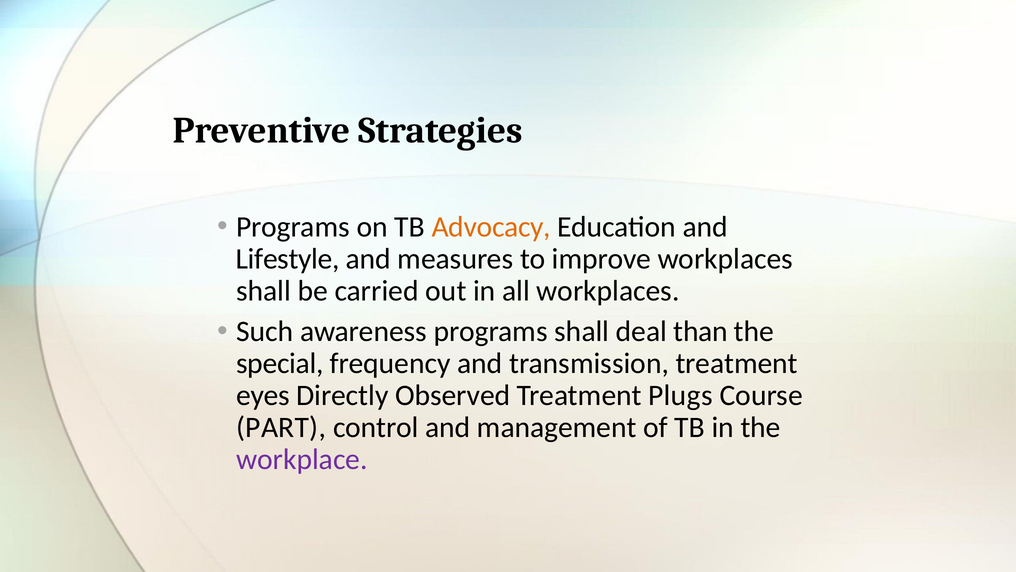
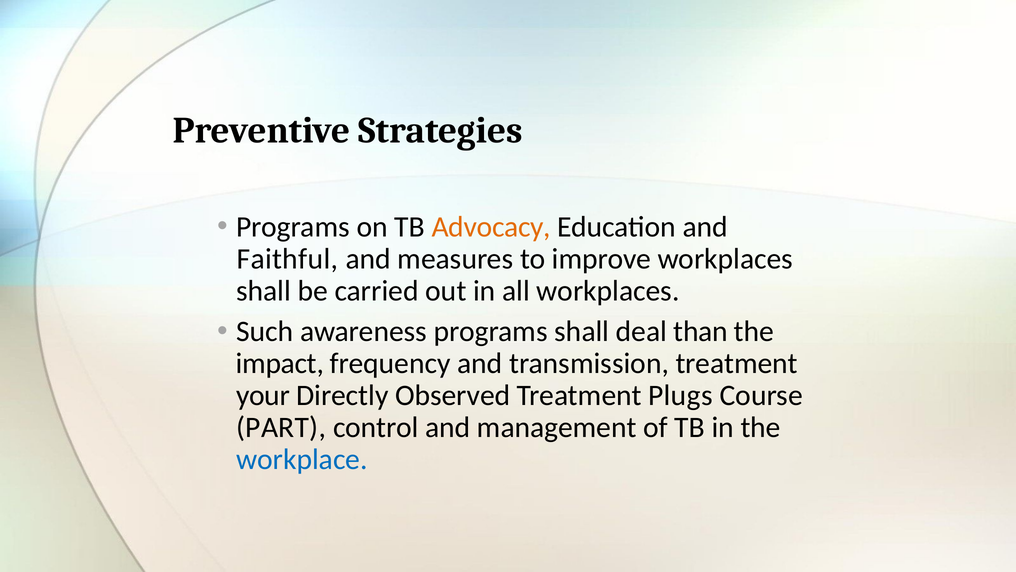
Lifestyle: Lifestyle -> Faithful
special: special -> impact
eyes: eyes -> your
workplace colour: purple -> blue
